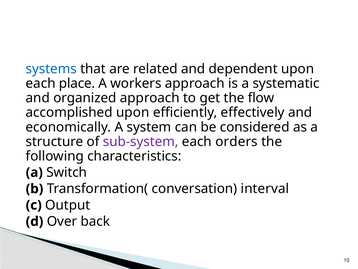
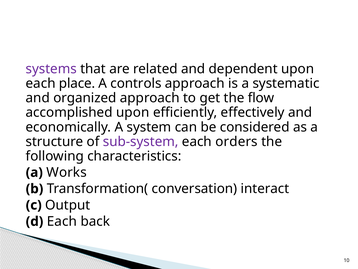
systems colour: blue -> purple
workers: workers -> controls
Switch: Switch -> Works
interval: interval -> interact
d Over: Over -> Each
